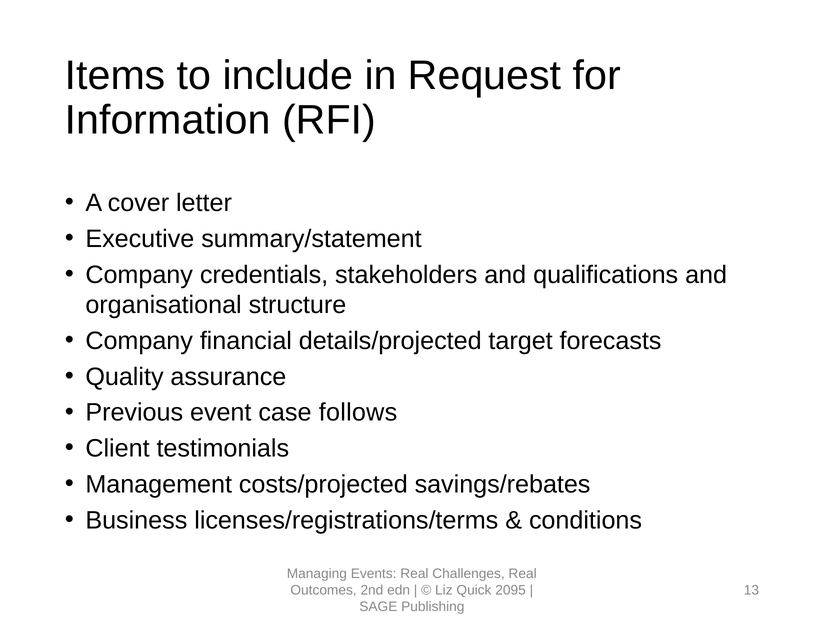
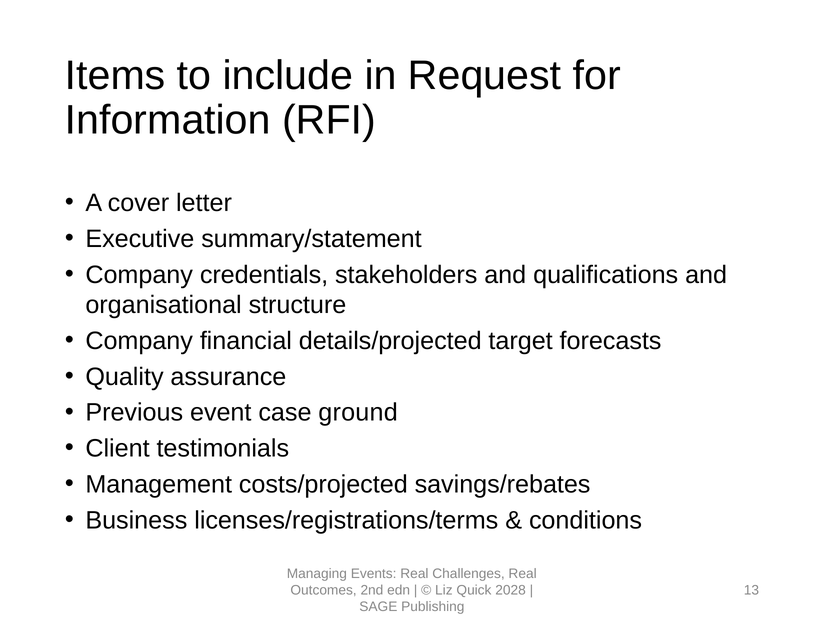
follows: follows -> ground
2095: 2095 -> 2028
